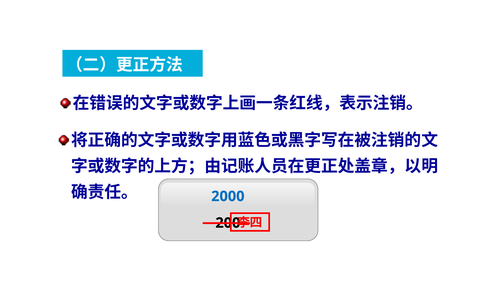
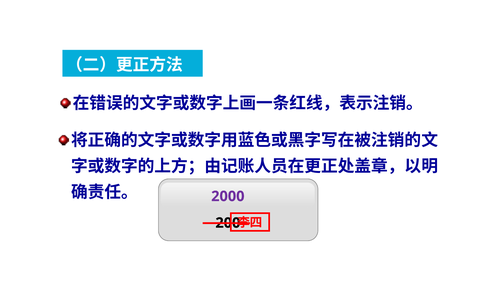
2000 colour: blue -> purple
